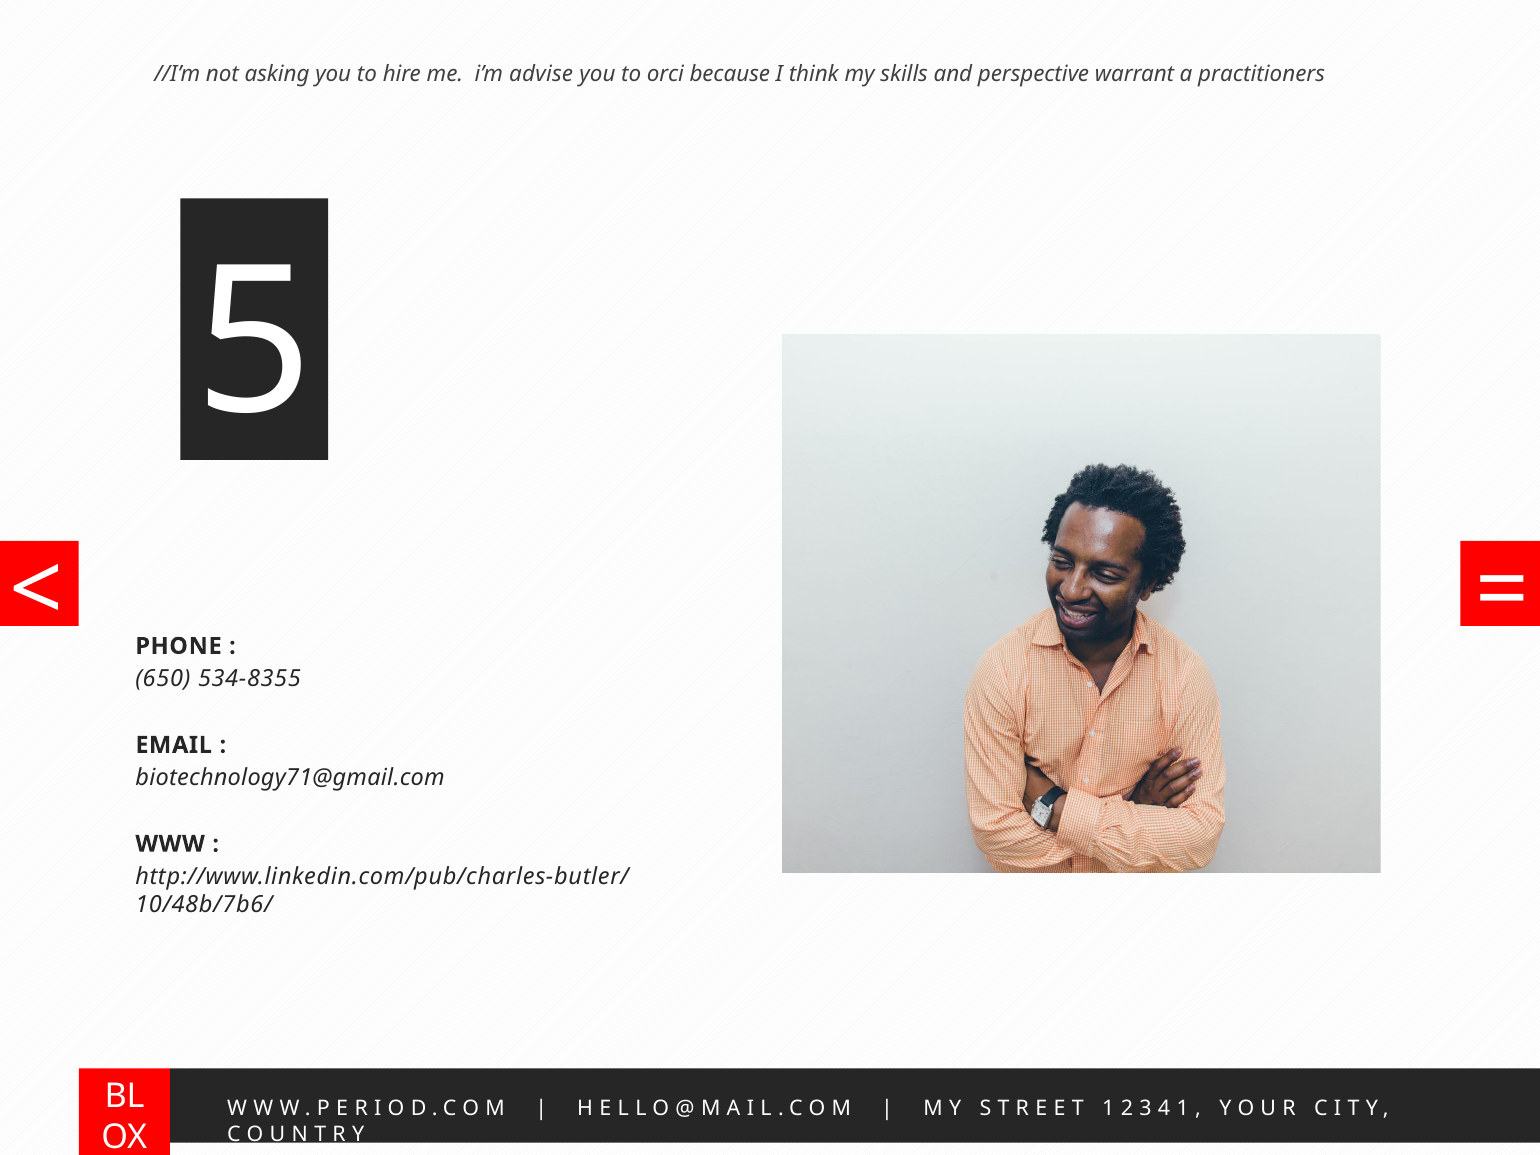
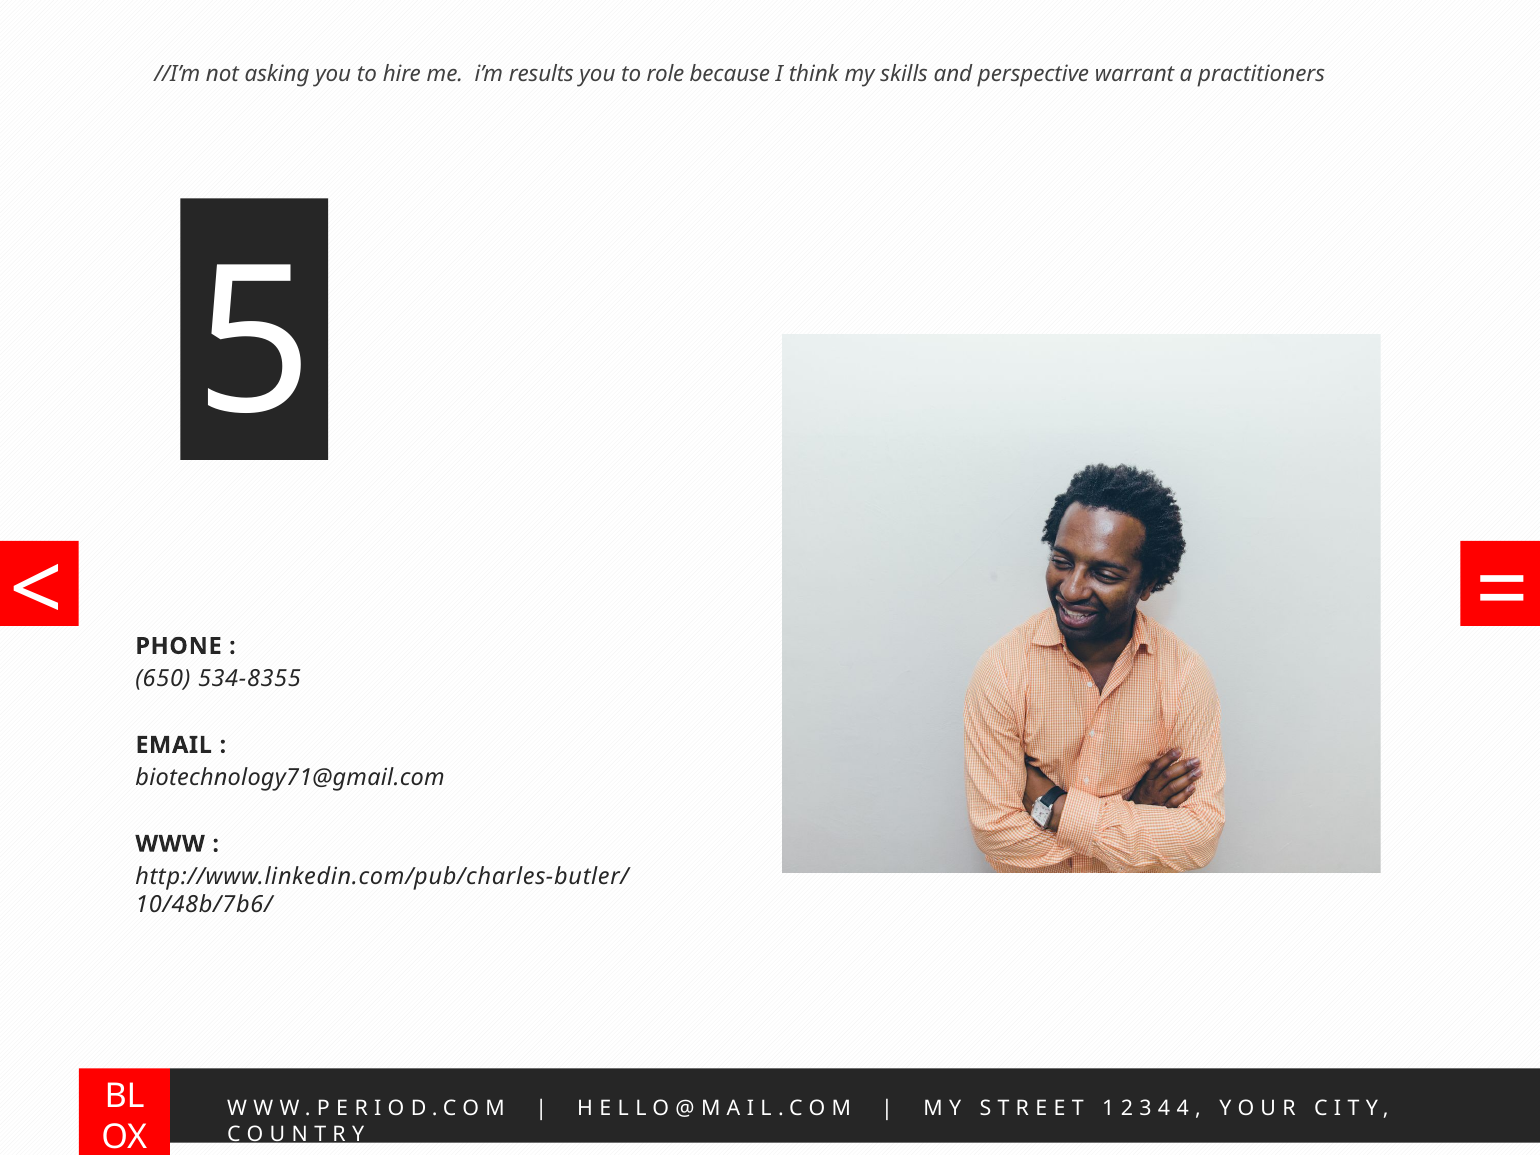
advise: advise -> results
orci: orci -> role
1 at (1183, 1108): 1 -> 4
